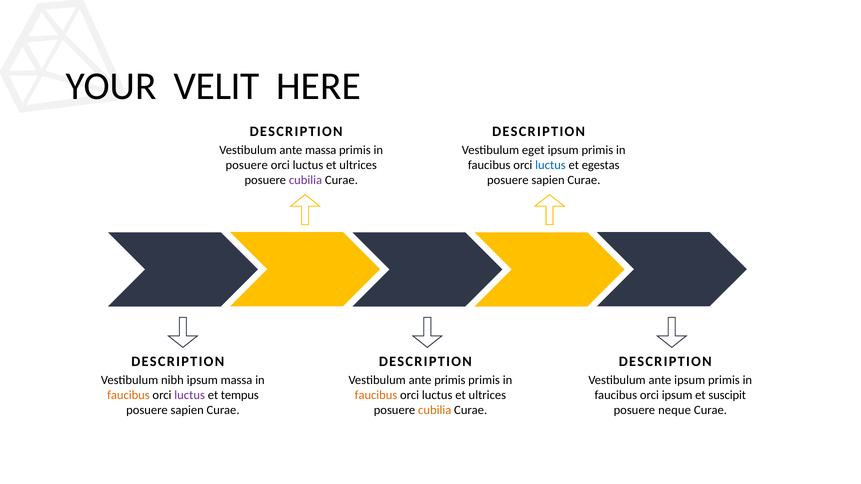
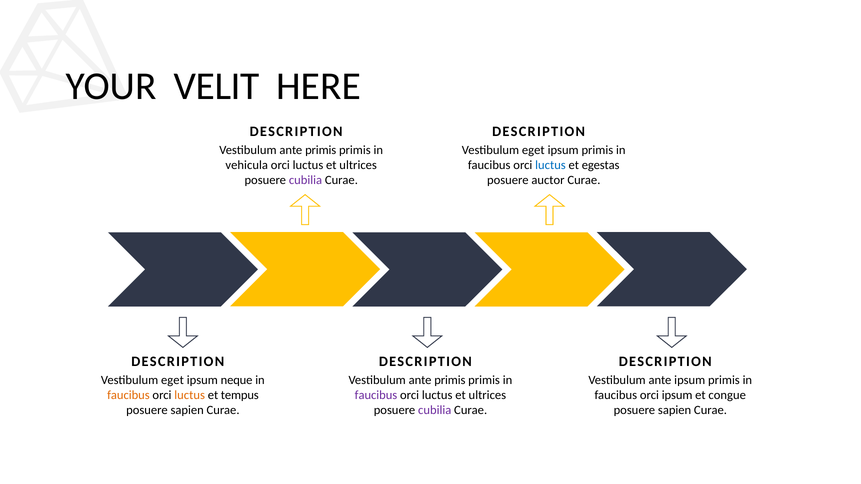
massa at (321, 150): massa -> primis
posuere at (247, 165): posuere -> vehicula
sapien at (548, 180): sapien -> auctor
nibh at (172, 380): nibh -> eget
ipsum massa: massa -> neque
luctus at (190, 396) colour: purple -> orange
faucibus at (376, 396) colour: orange -> purple
suscipit: suscipit -> congue
cubilia at (435, 411) colour: orange -> purple
neque at (675, 411): neque -> sapien
